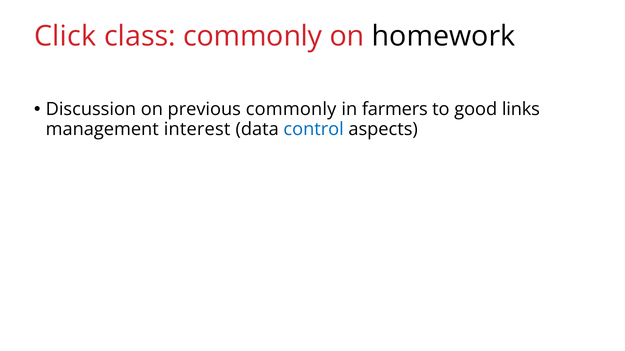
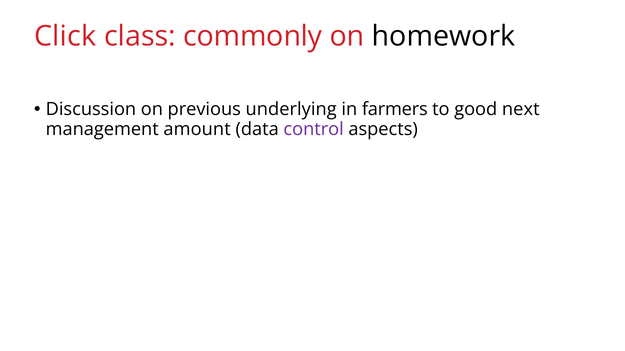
previous commonly: commonly -> underlying
links: links -> next
interest: interest -> amount
control colour: blue -> purple
